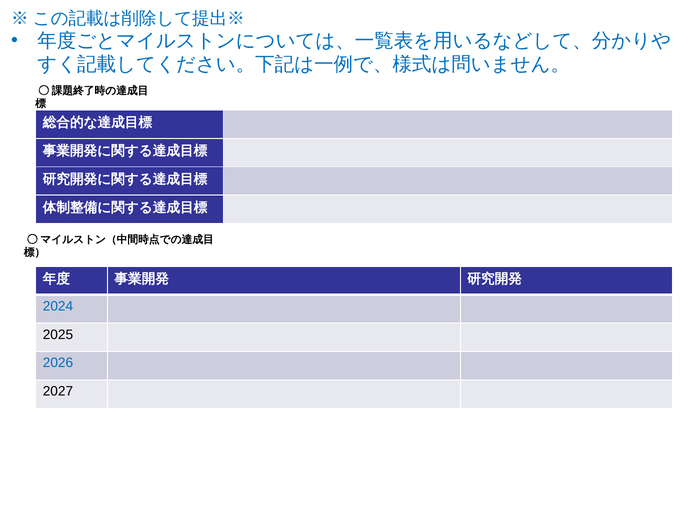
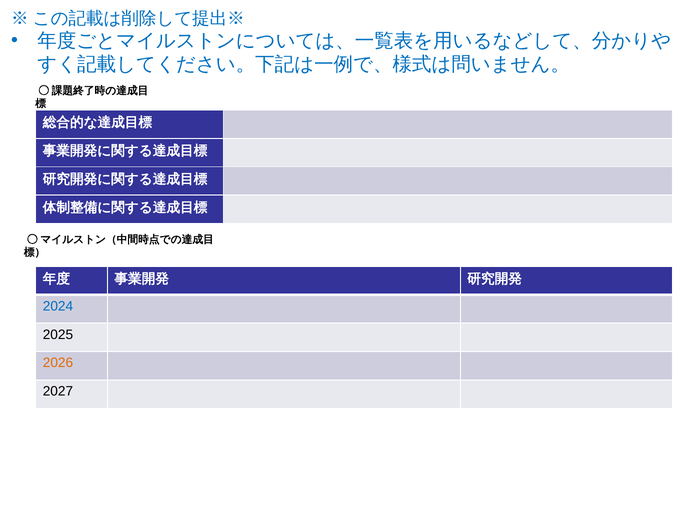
2026 colour: blue -> orange
